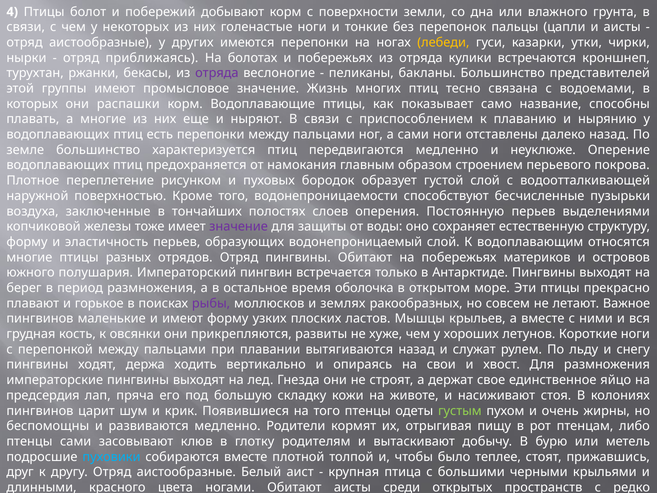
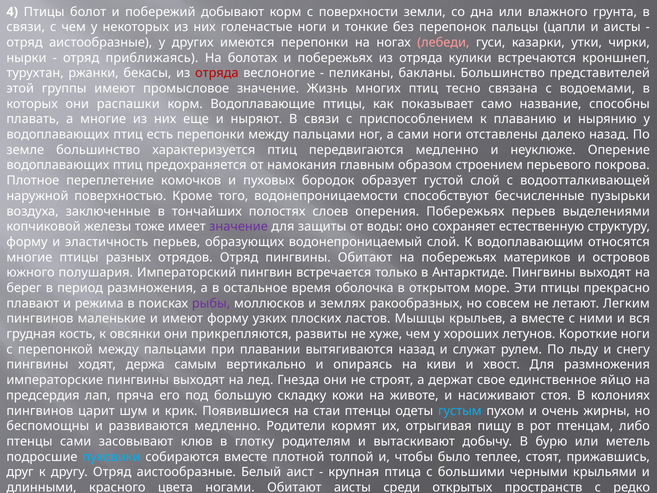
лебеди colour: yellow -> pink
отряда at (217, 73) colour: purple -> red
рисунком: рисунком -> комочков
оперения Постоянную: Постоянную -> Побережьях
горькое: горькое -> режима
Важное: Важное -> Легким
ходить: ходить -> самым
свои: свои -> киви
на того: того -> стаи
густым colour: light green -> light blue
